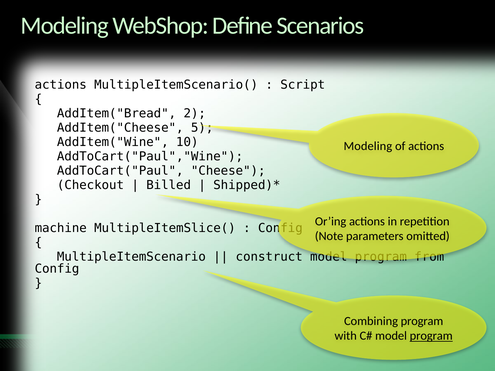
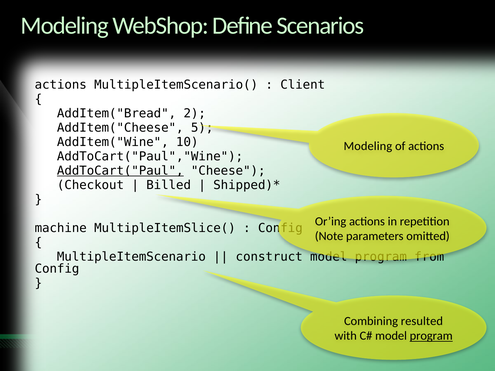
Script: Script -> Client
AddToCart("Paul underline: none -> present
Combining program: program -> resulted
